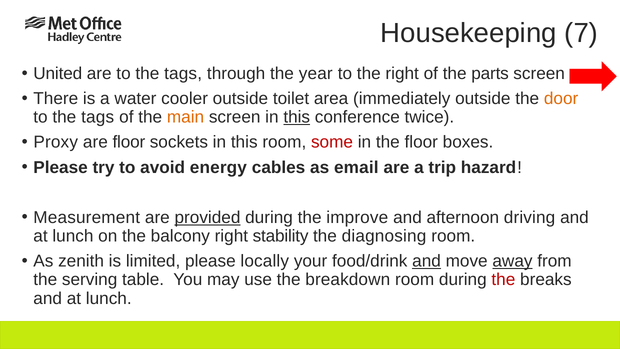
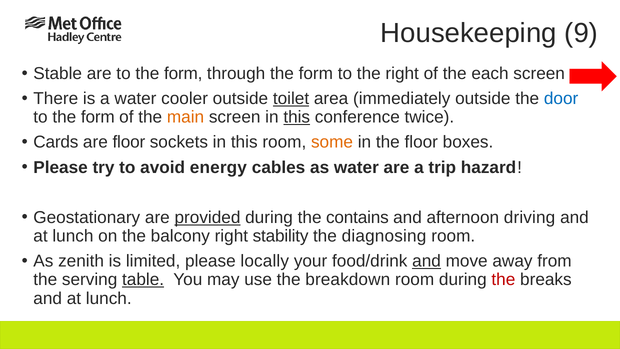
7: 7 -> 9
United: United -> Stable
are to the tags: tags -> form
through the year: year -> form
parts: parts -> each
toilet underline: none -> present
door colour: orange -> blue
tags at (98, 117): tags -> form
Proxy: Proxy -> Cards
some colour: red -> orange
as email: email -> water
Measurement: Measurement -> Geostationary
improve: improve -> contains
away underline: present -> none
table underline: none -> present
